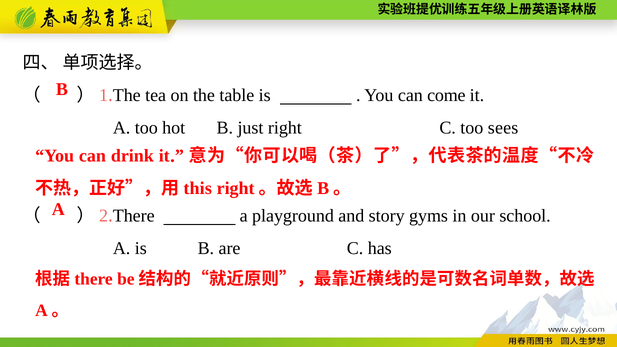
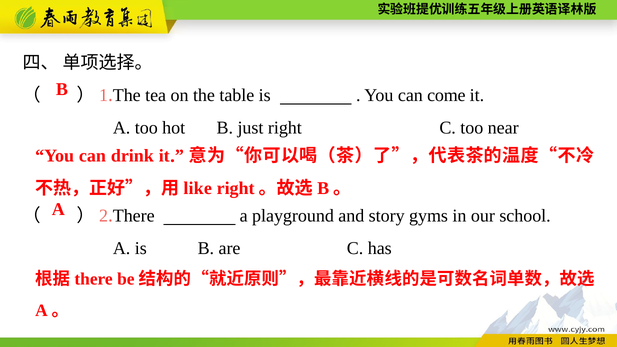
sees: sees -> near
this: this -> like
